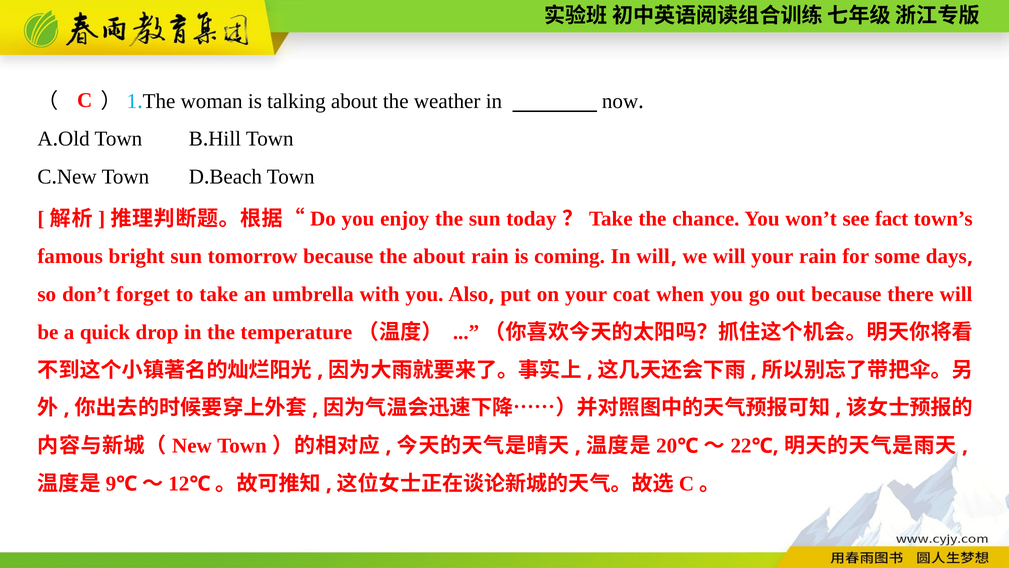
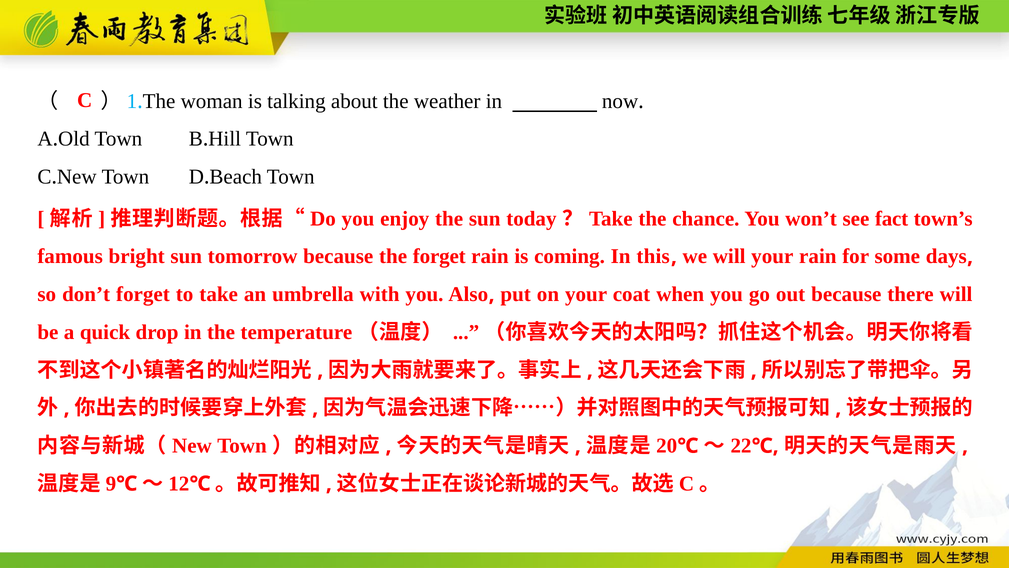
the about: about -> forget
In will: will -> this
